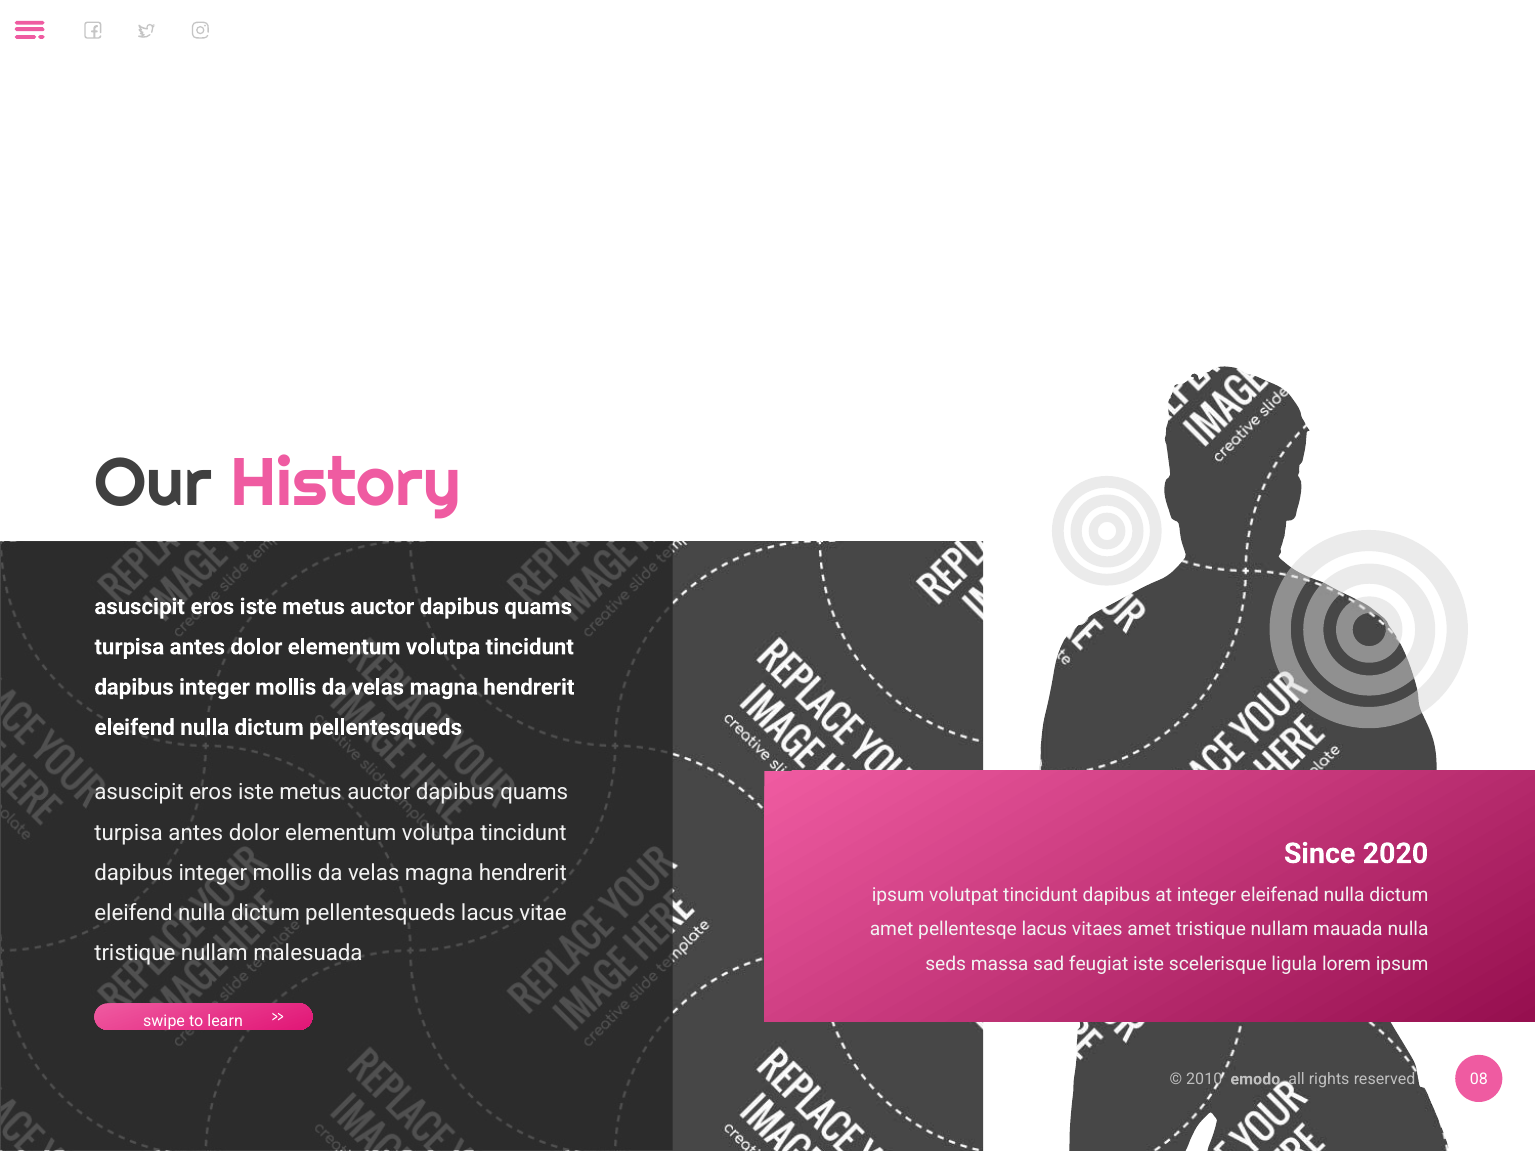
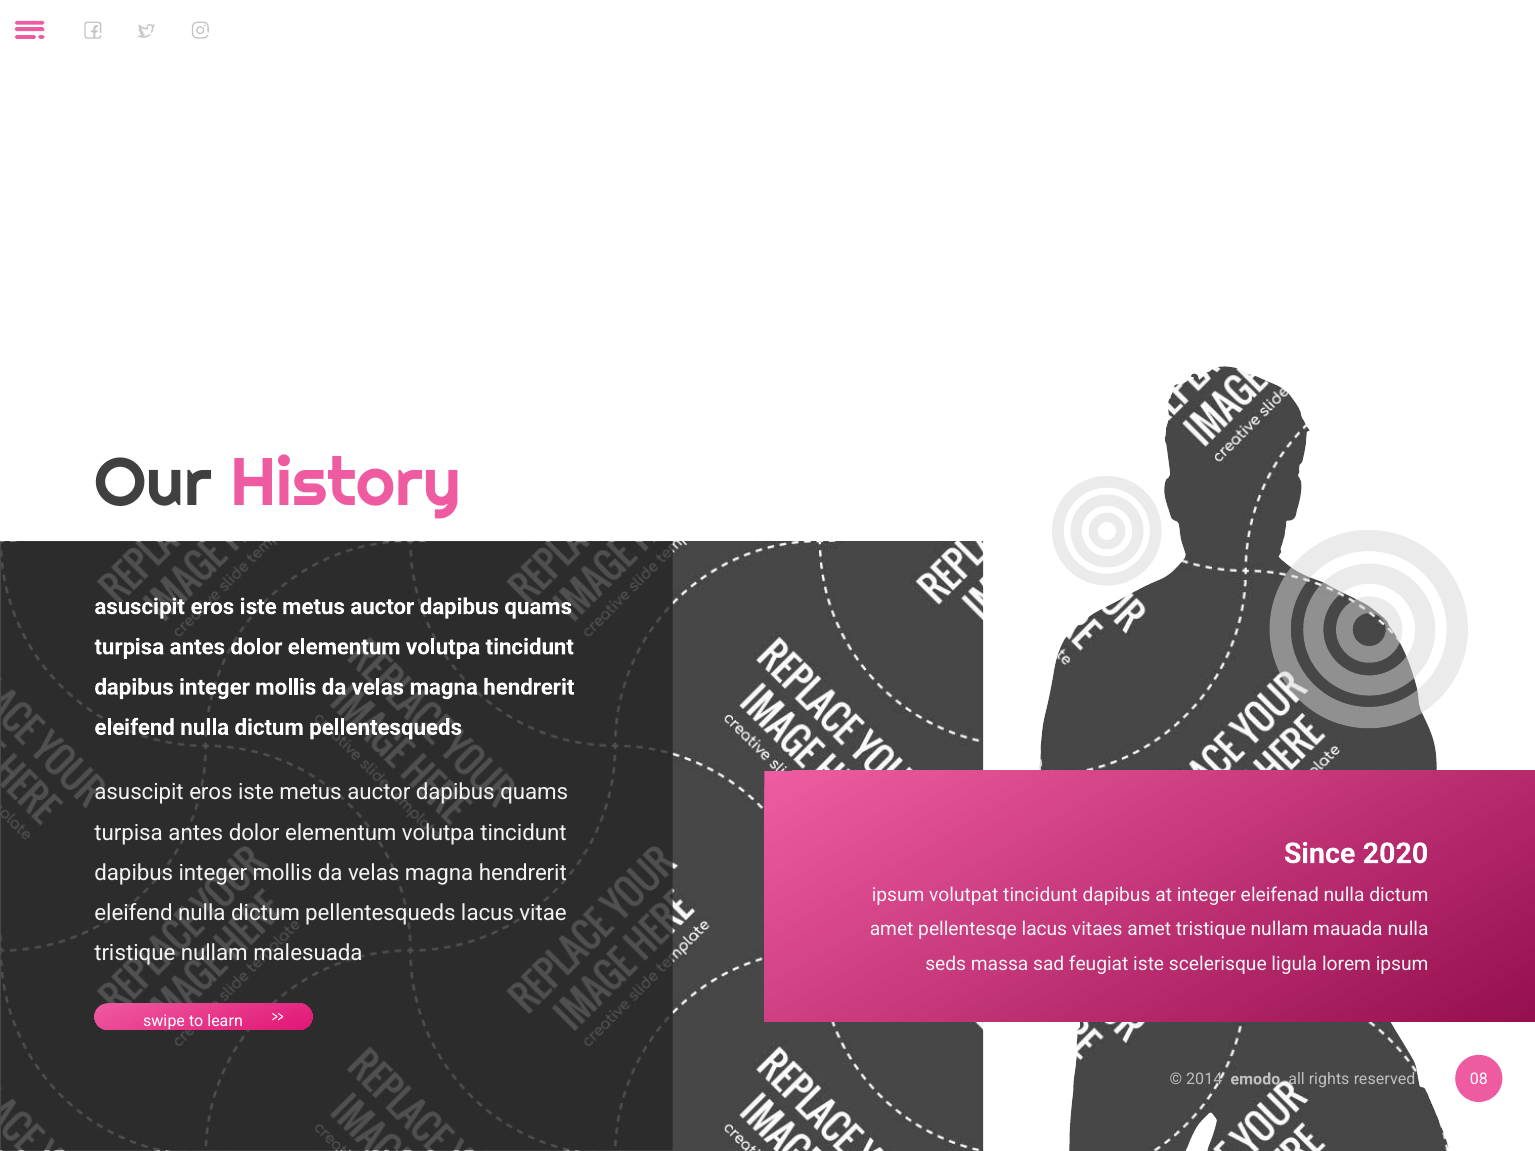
2010: 2010 -> 2014
